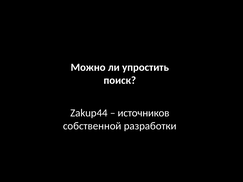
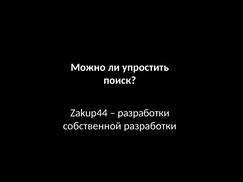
источников at (144, 113): источников -> разработки
